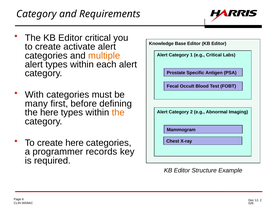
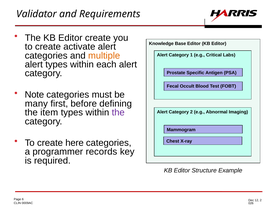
Category at (37, 14): Category -> Validator
Editor critical: critical -> create
With: With -> Note
the here: here -> item
the at (118, 113) colour: orange -> purple
